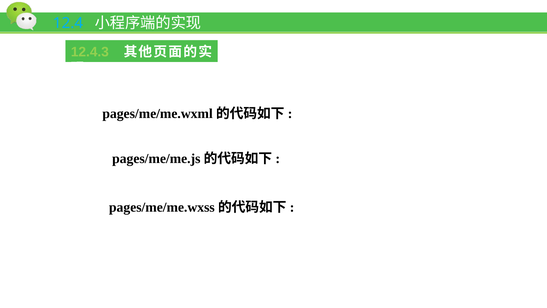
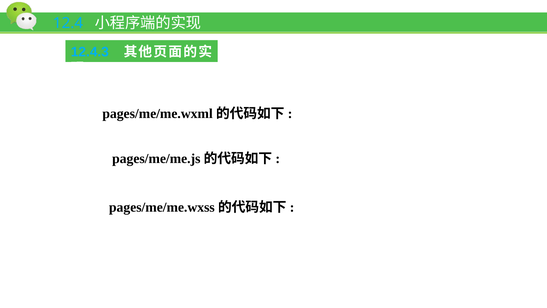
12.4.3 colour: light green -> light blue
